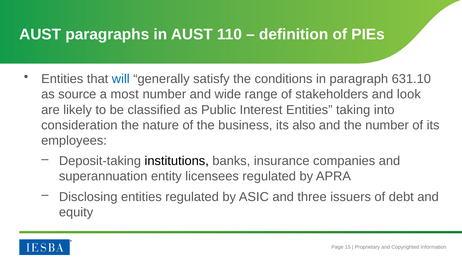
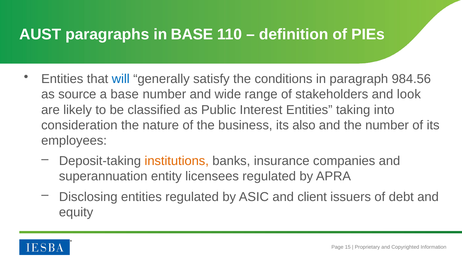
in AUST: AUST -> BASE
631.10: 631.10 -> 984.56
a most: most -> base
institutions colour: black -> orange
three: three -> client
